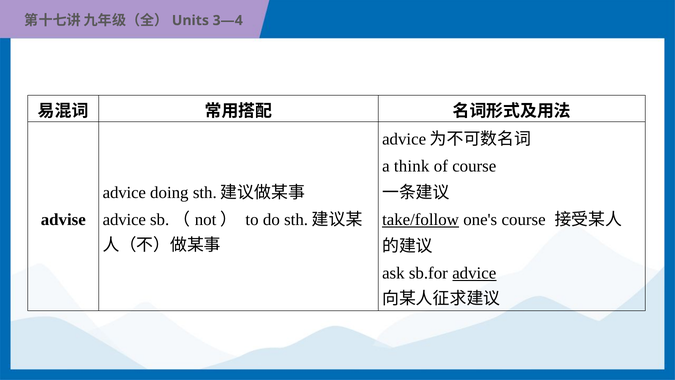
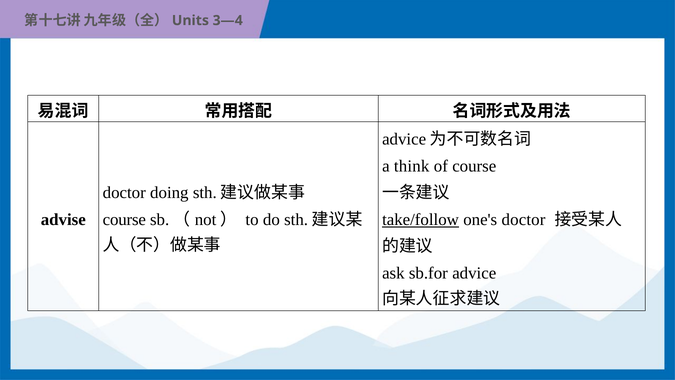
advice at (124, 193): advice -> doctor
advice at (124, 219): advice -> course
one's course: course -> doctor
advice at (474, 273) underline: present -> none
